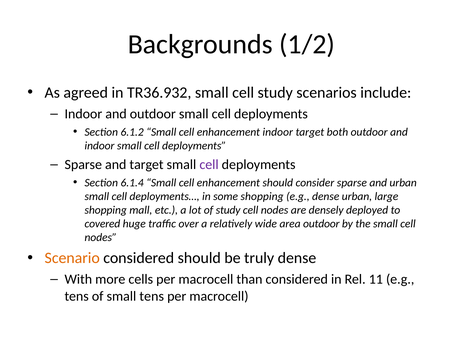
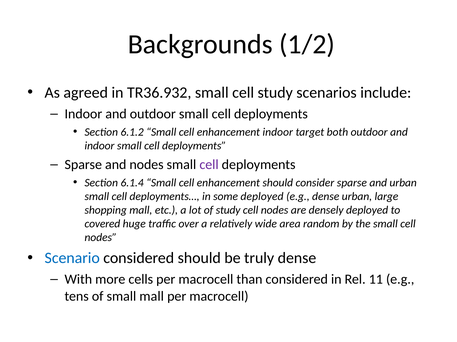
and target: target -> nodes
some shopping: shopping -> deployed
area outdoor: outdoor -> random
Scenario colour: orange -> blue
small tens: tens -> mall
